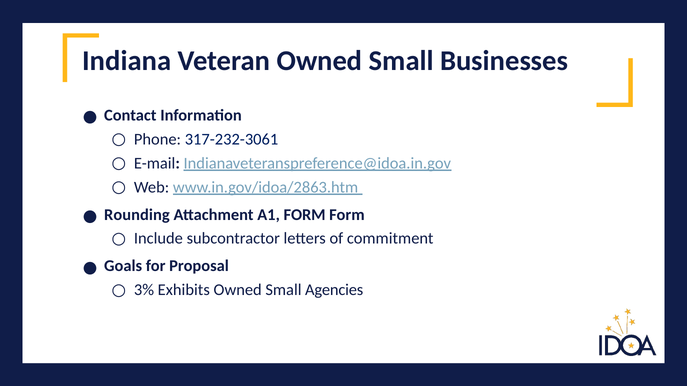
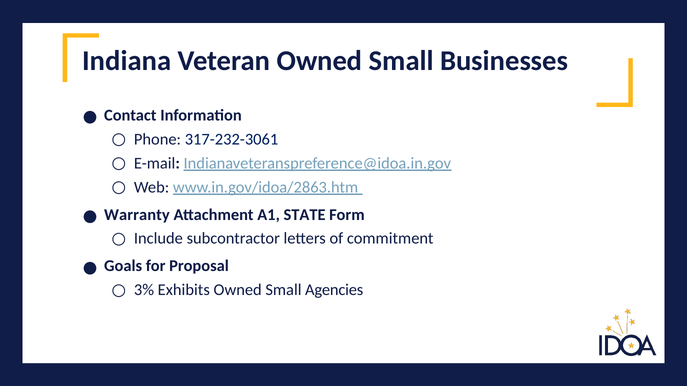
Rounding: Rounding -> Warranty
A1 FORM: FORM -> STATE
